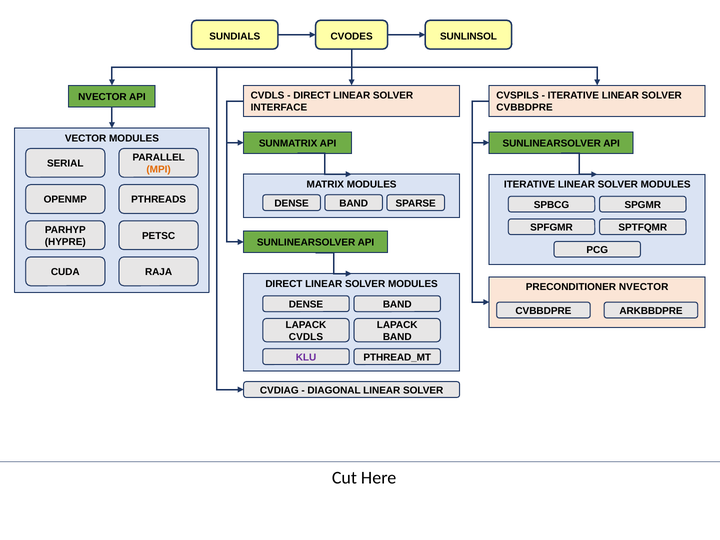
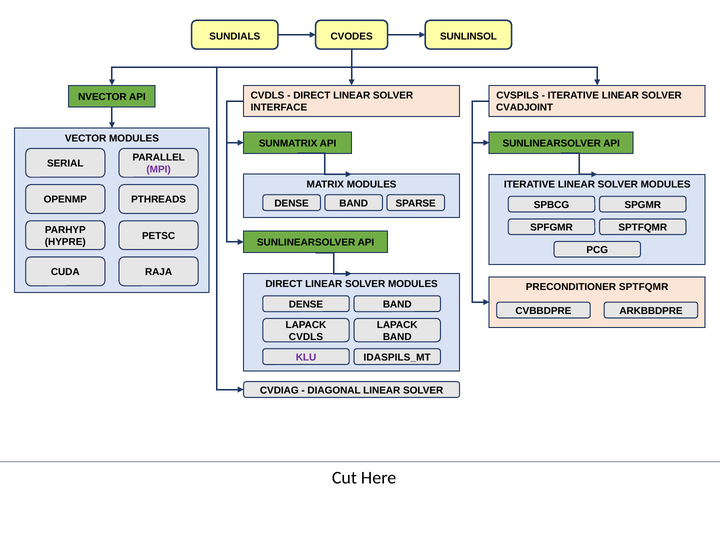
CVBBDPRE at (525, 108): CVBBDPRE -> CVADJOINT
MPI colour: orange -> purple
PRECONDITIONER NVECTOR: NVECTOR -> SPTFQMR
PTHREAD_MT: PTHREAD_MT -> IDASPILS_MT
